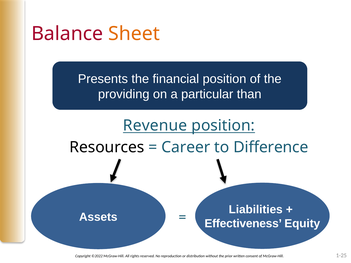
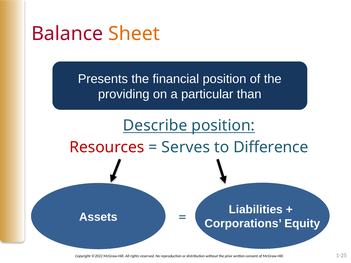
Revenue: Revenue -> Describe
Resources colour: black -> red
Career: Career -> Serves
Effectiveness: Effectiveness -> Corporations
